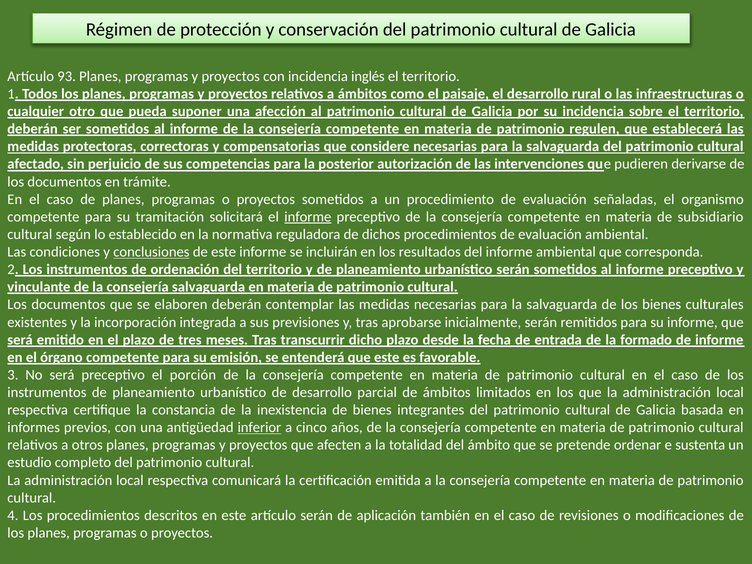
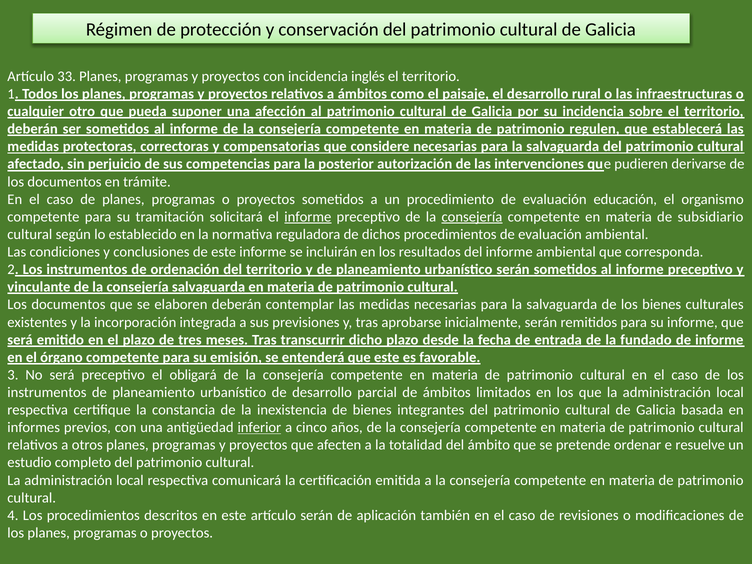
93: 93 -> 33
señaladas: señaladas -> educación
consejería at (472, 217) underline: none -> present
conclusiones underline: present -> none
formado: formado -> fundado
porción: porción -> obligará
sustenta: sustenta -> resuelve
